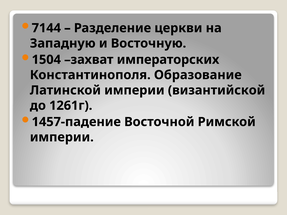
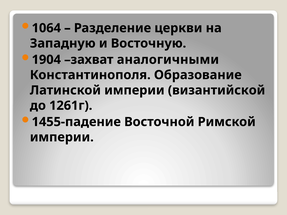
7144: 7144 -> 1064
1504: 1504 -> 1904
императорских: императорских -> аналогичными
1457-падение: 1457-падение -> 1455-падение
